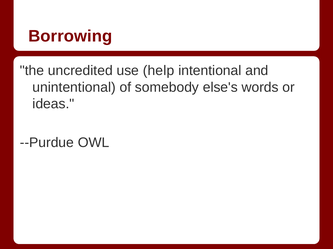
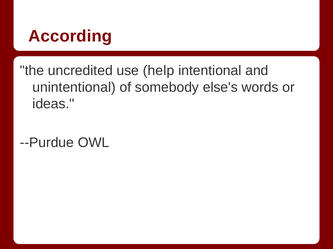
Borrowing: Borrowing -> According
